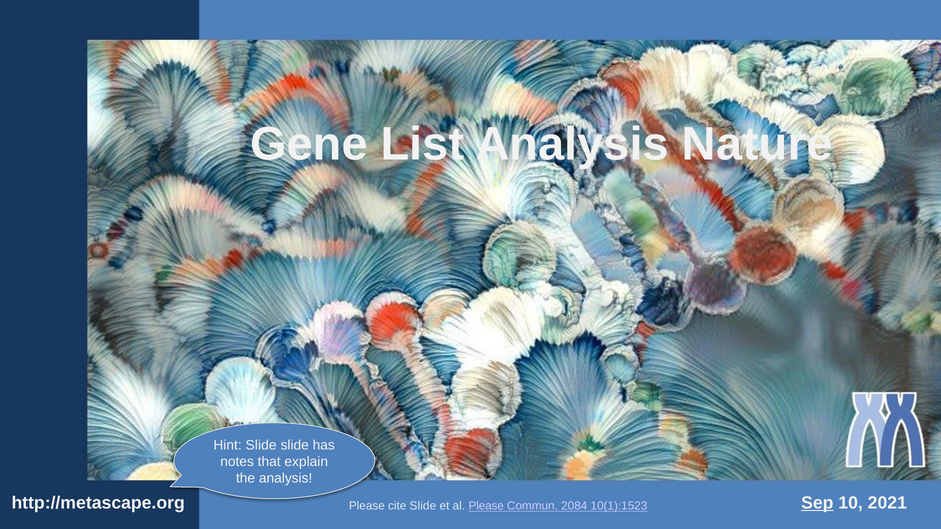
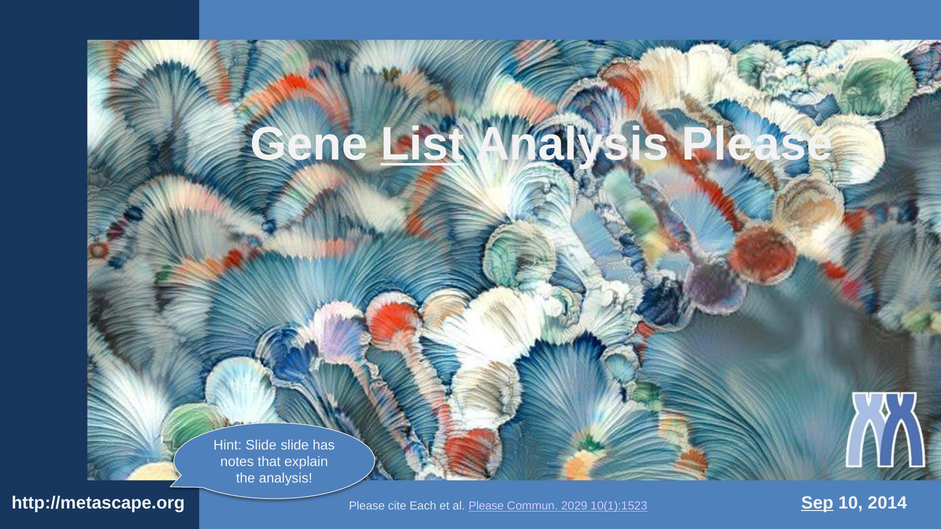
List underline: none -> present
Analysis Nature: Nature -> Please
2021: 2021 -> 2014
cite Slide: Slide -> Each
2084: 2084 -> 2029
